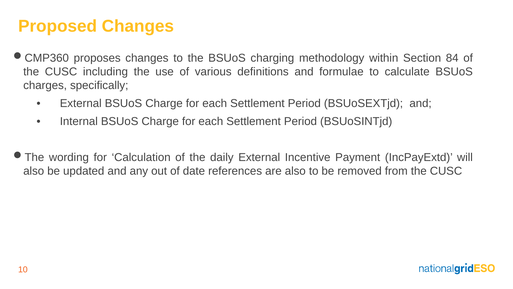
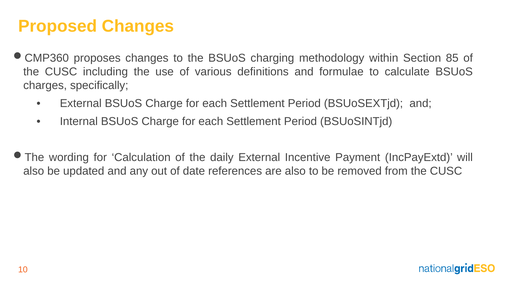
84: 84 -> 85
